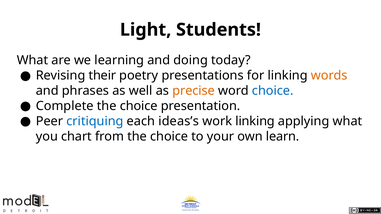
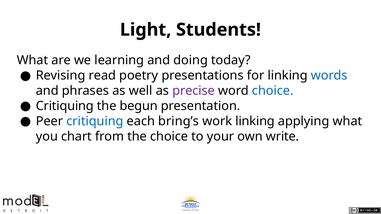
their: their -> read
words colour: orange -> blue
precise colour: orange -> purple
Complete at (65, 106): Complete -> Critiquing
choice at (139, 106): choice -> begun
ideas’s: ideas’s -> bring’s
learn: learn -> write
